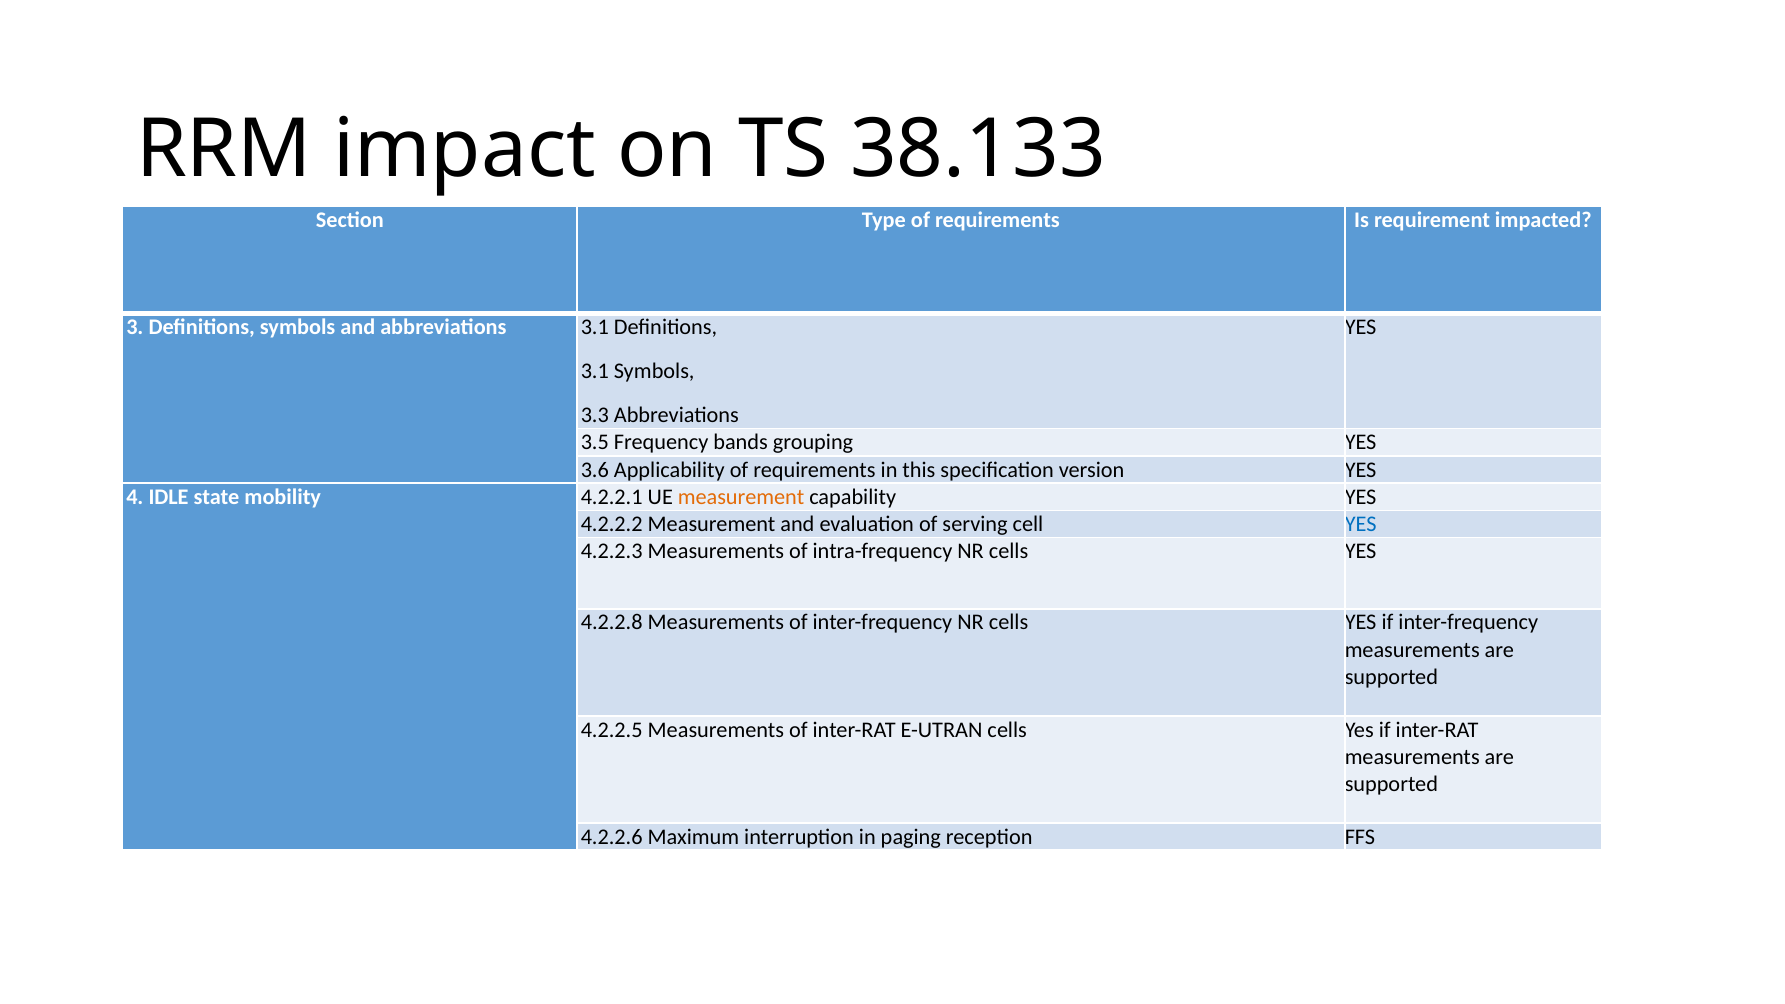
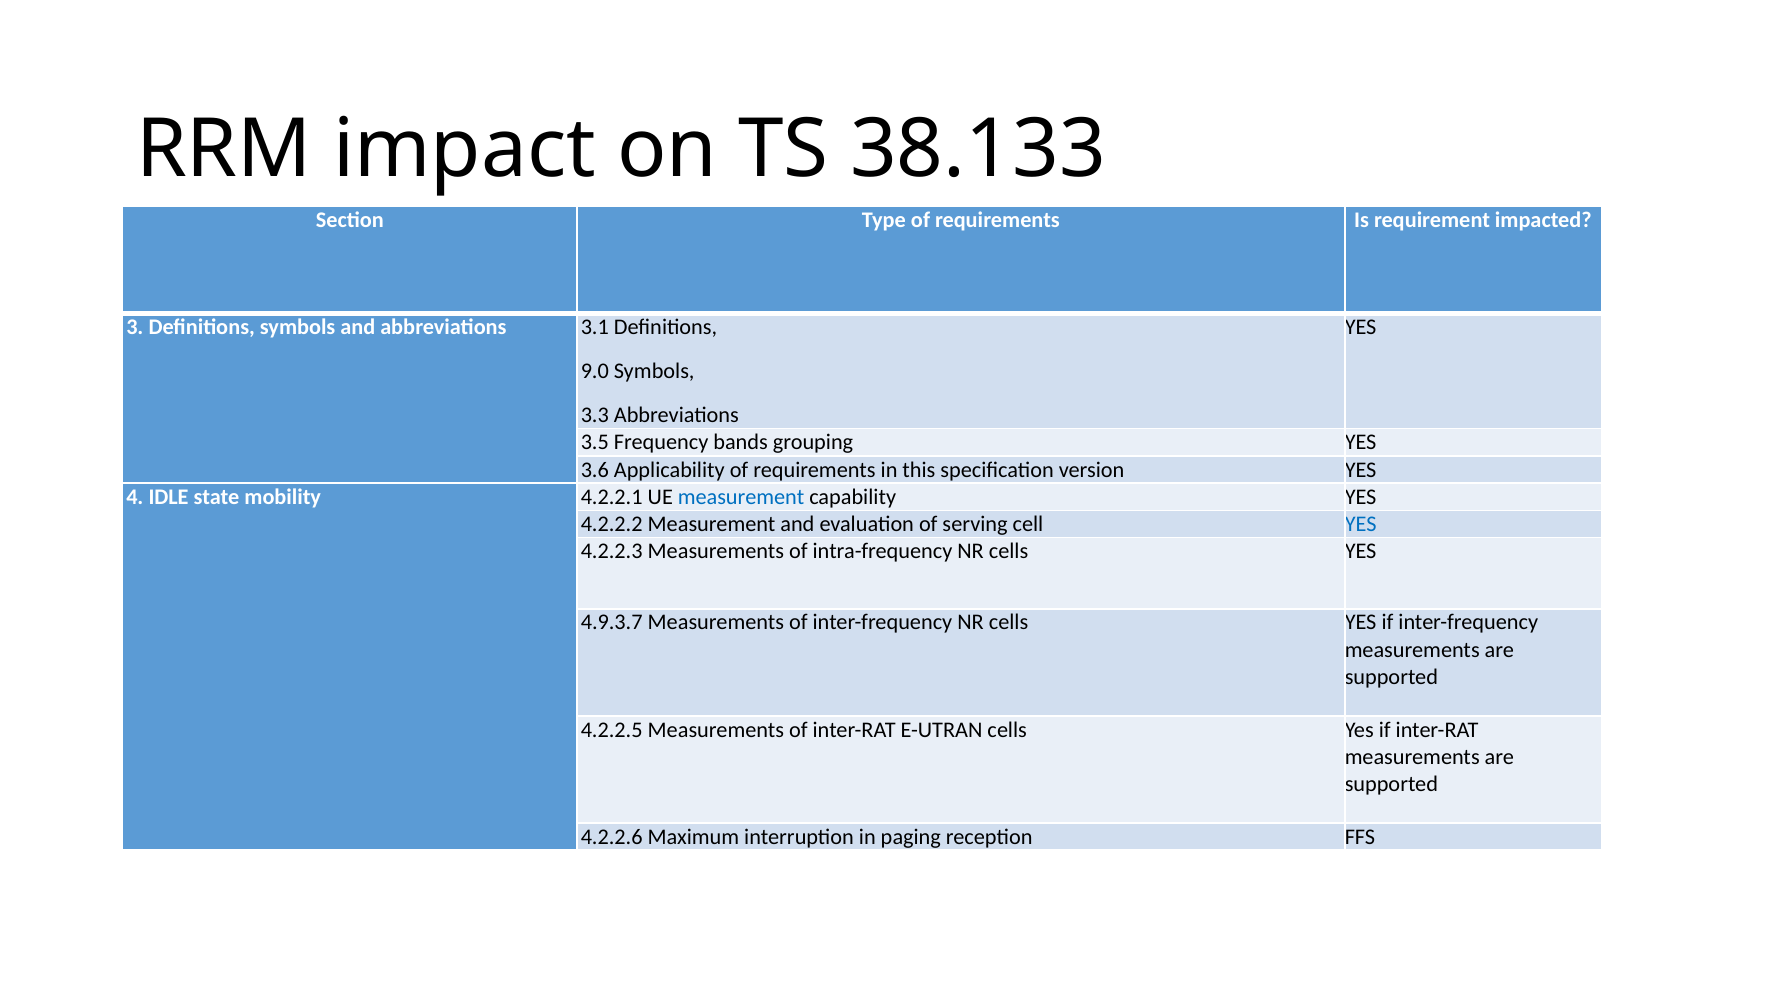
3.1 at (595, 371): 3.1 -> 9.0
measurement at (741, 497) colour: orange -> blue
4.2.2.8: 4.2.2.8 -> 4.9.3.7
